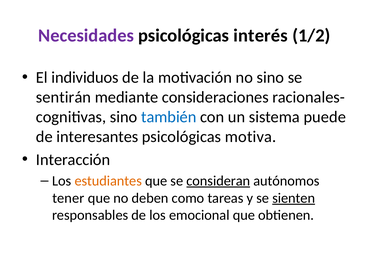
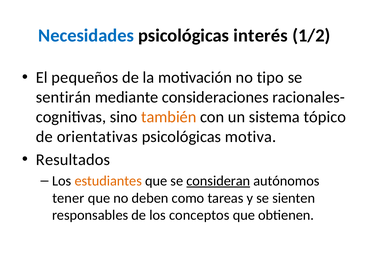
Necesidades colour: purple -> blue
individuos: individuos -> pequeños
no sino: sino -> tipo
también colour: blue -> orange
puede: puede -> tópico
interesantes: interesantes -> orientativas
Interacción: Interacción -> Resultados
sienten underline: present -> none
emocional: emocional -> conceptos
